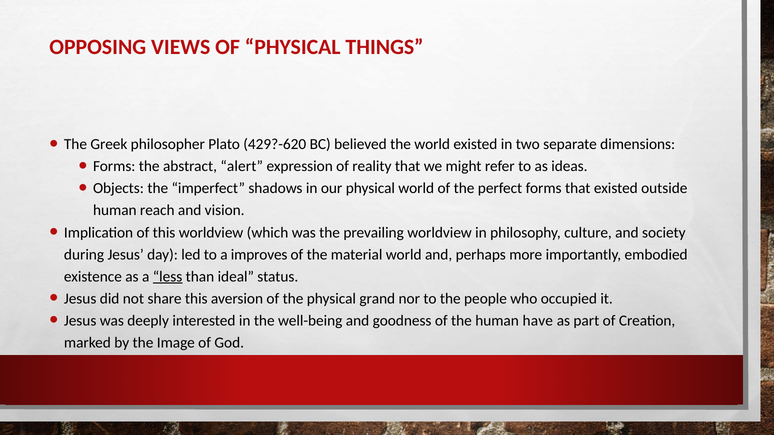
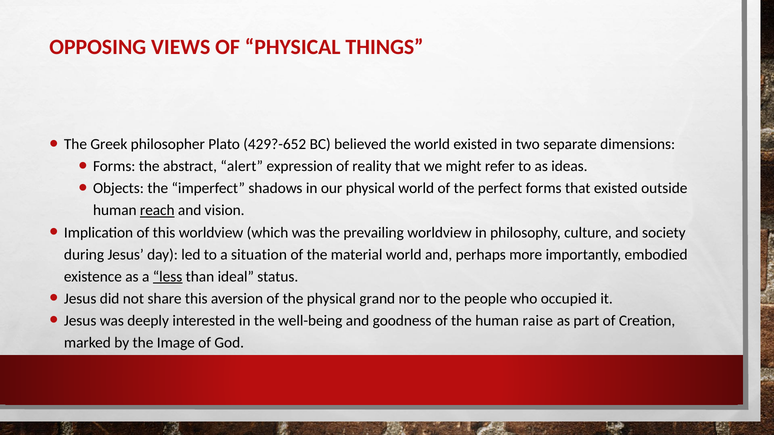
429?-620: 429?-620 -> 429?-652
reach underline: none -> present
improves: improves -> situation
have: have -> raise
